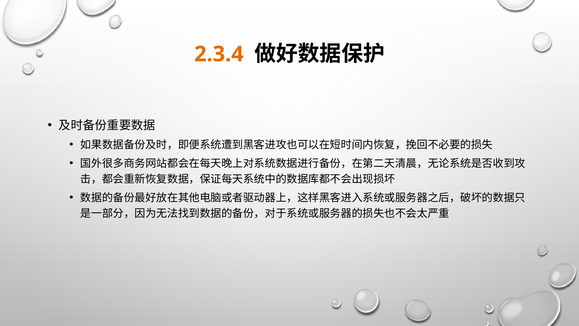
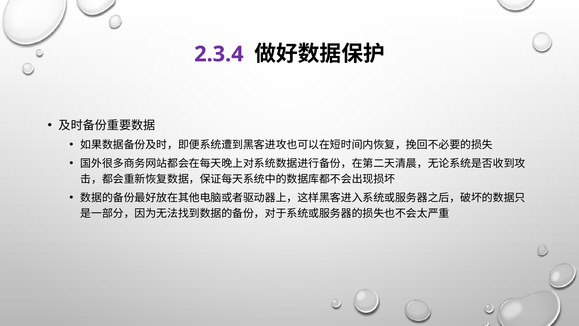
2.3.4 colour: orange -> purple
